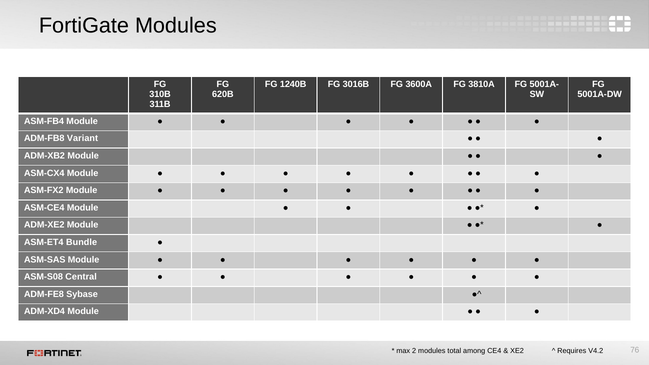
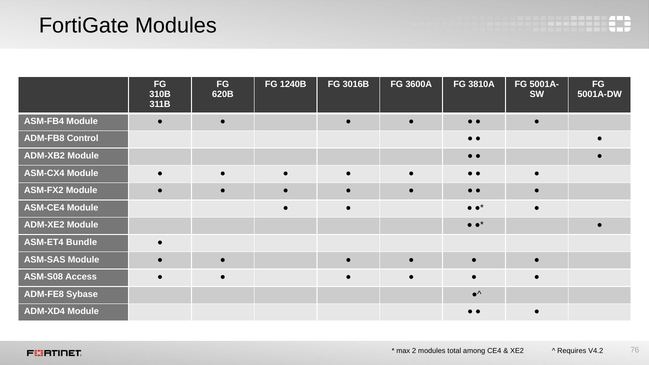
Variant: Variant -> Control
Central: Central -> Access
